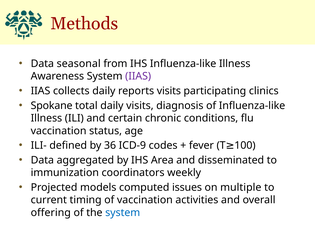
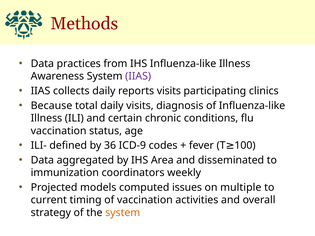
seasonal: seasonal -> practices
Spokane: Spokane -> Because
offering: offering -> strategy
system at (123, 213) colour: blue -> orange
